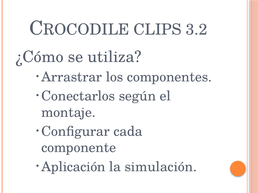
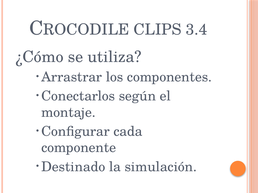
3.2: 3.2 -> 3.4
Aplicación: Aplicación -> Destinado
